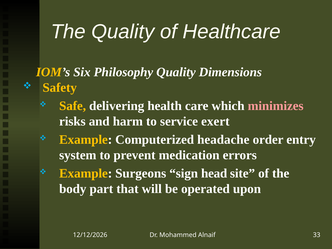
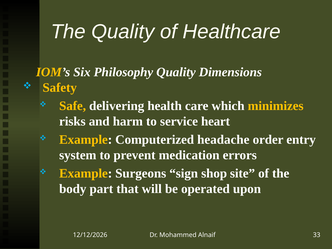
minimizes colour: pink -> yellow
exert: exert -> heart
head: head -> shop
